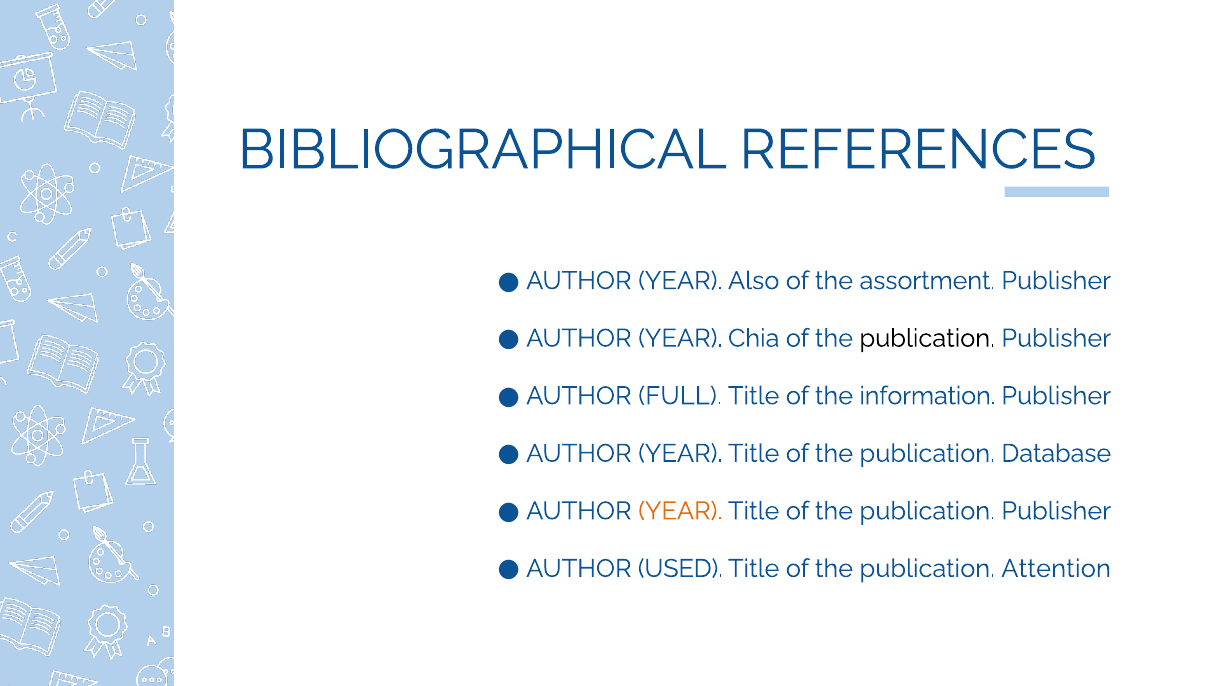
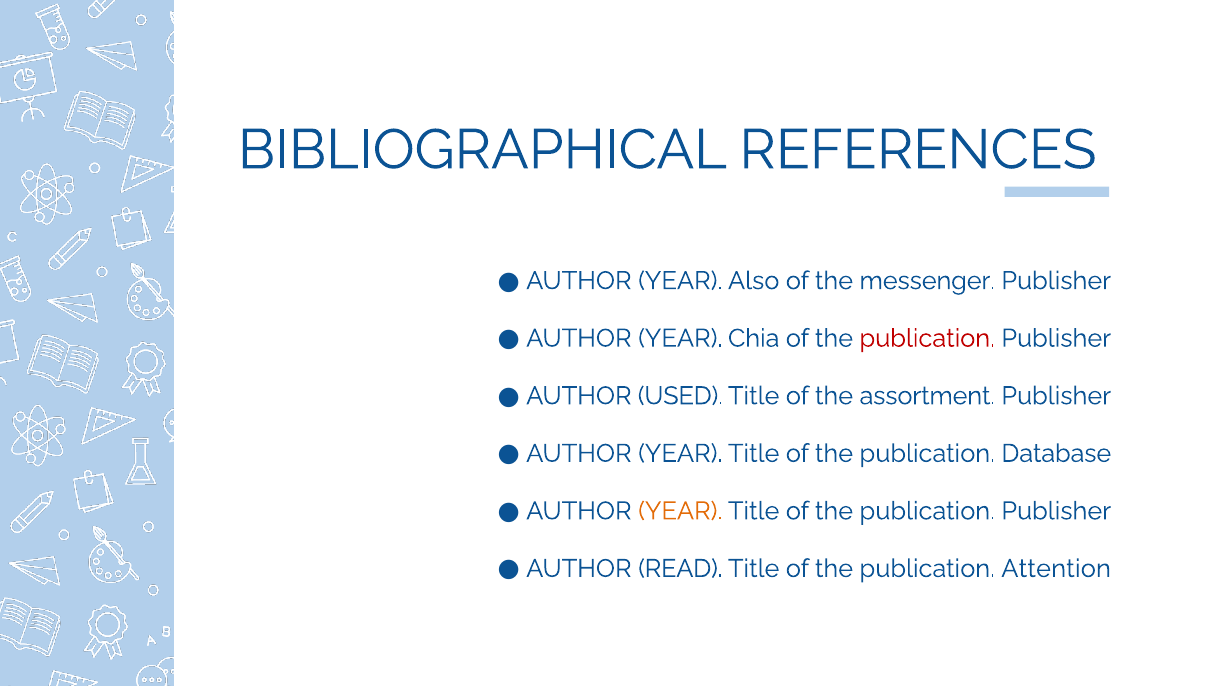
assortment: assortment -> messenger
publication at (927, 338) colour: black -> red
FULL: FULL -> USED
information: information -> assortment
USED: USED -> READ
